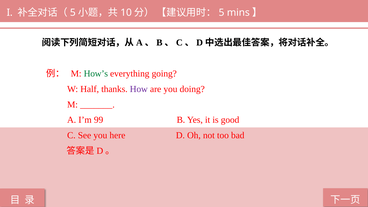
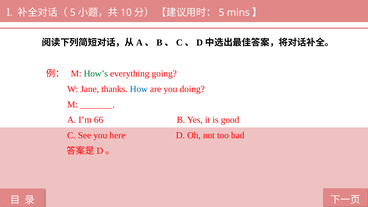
Half: Half -> Jane
How colour: purple -> blue
99: 99 -> 66
